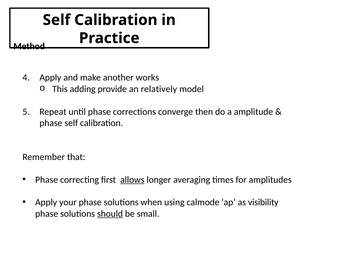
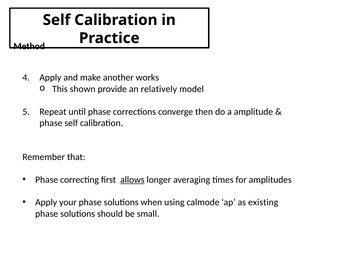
adding: adding -> shown
visibility: visibility -> existing
should underline: present -> none
